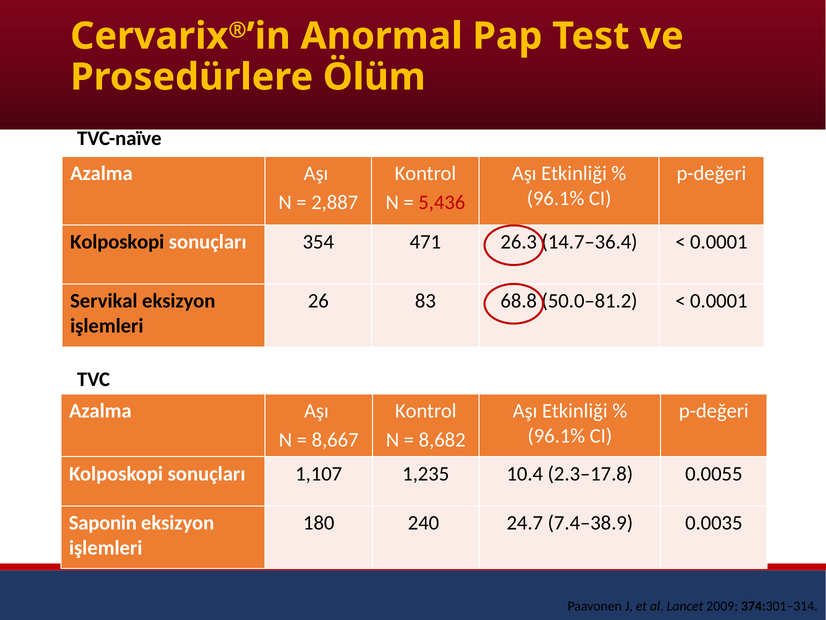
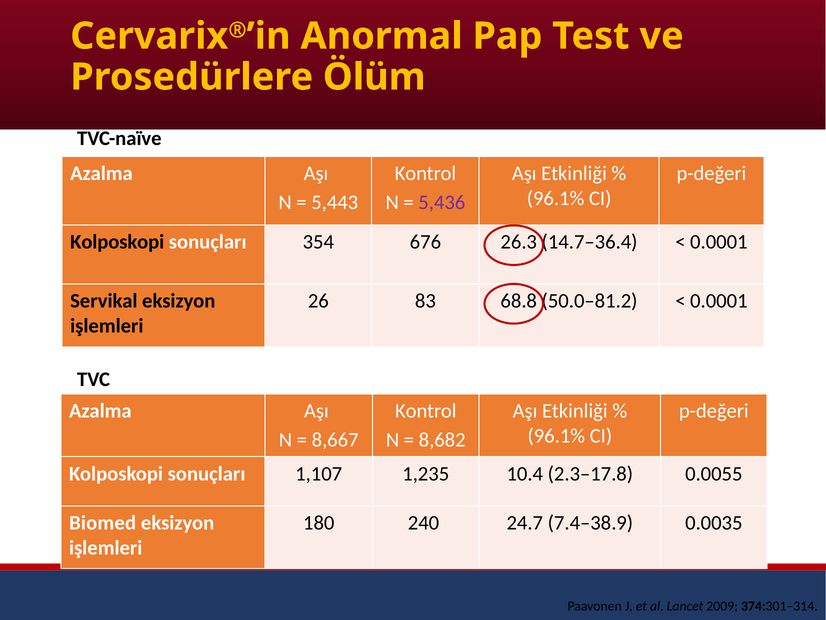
2,887: 2,887 -> 5,443
5,436 colour: red -> purple
471: 471 -> 676
Saponin: Saponin -> Biomed
